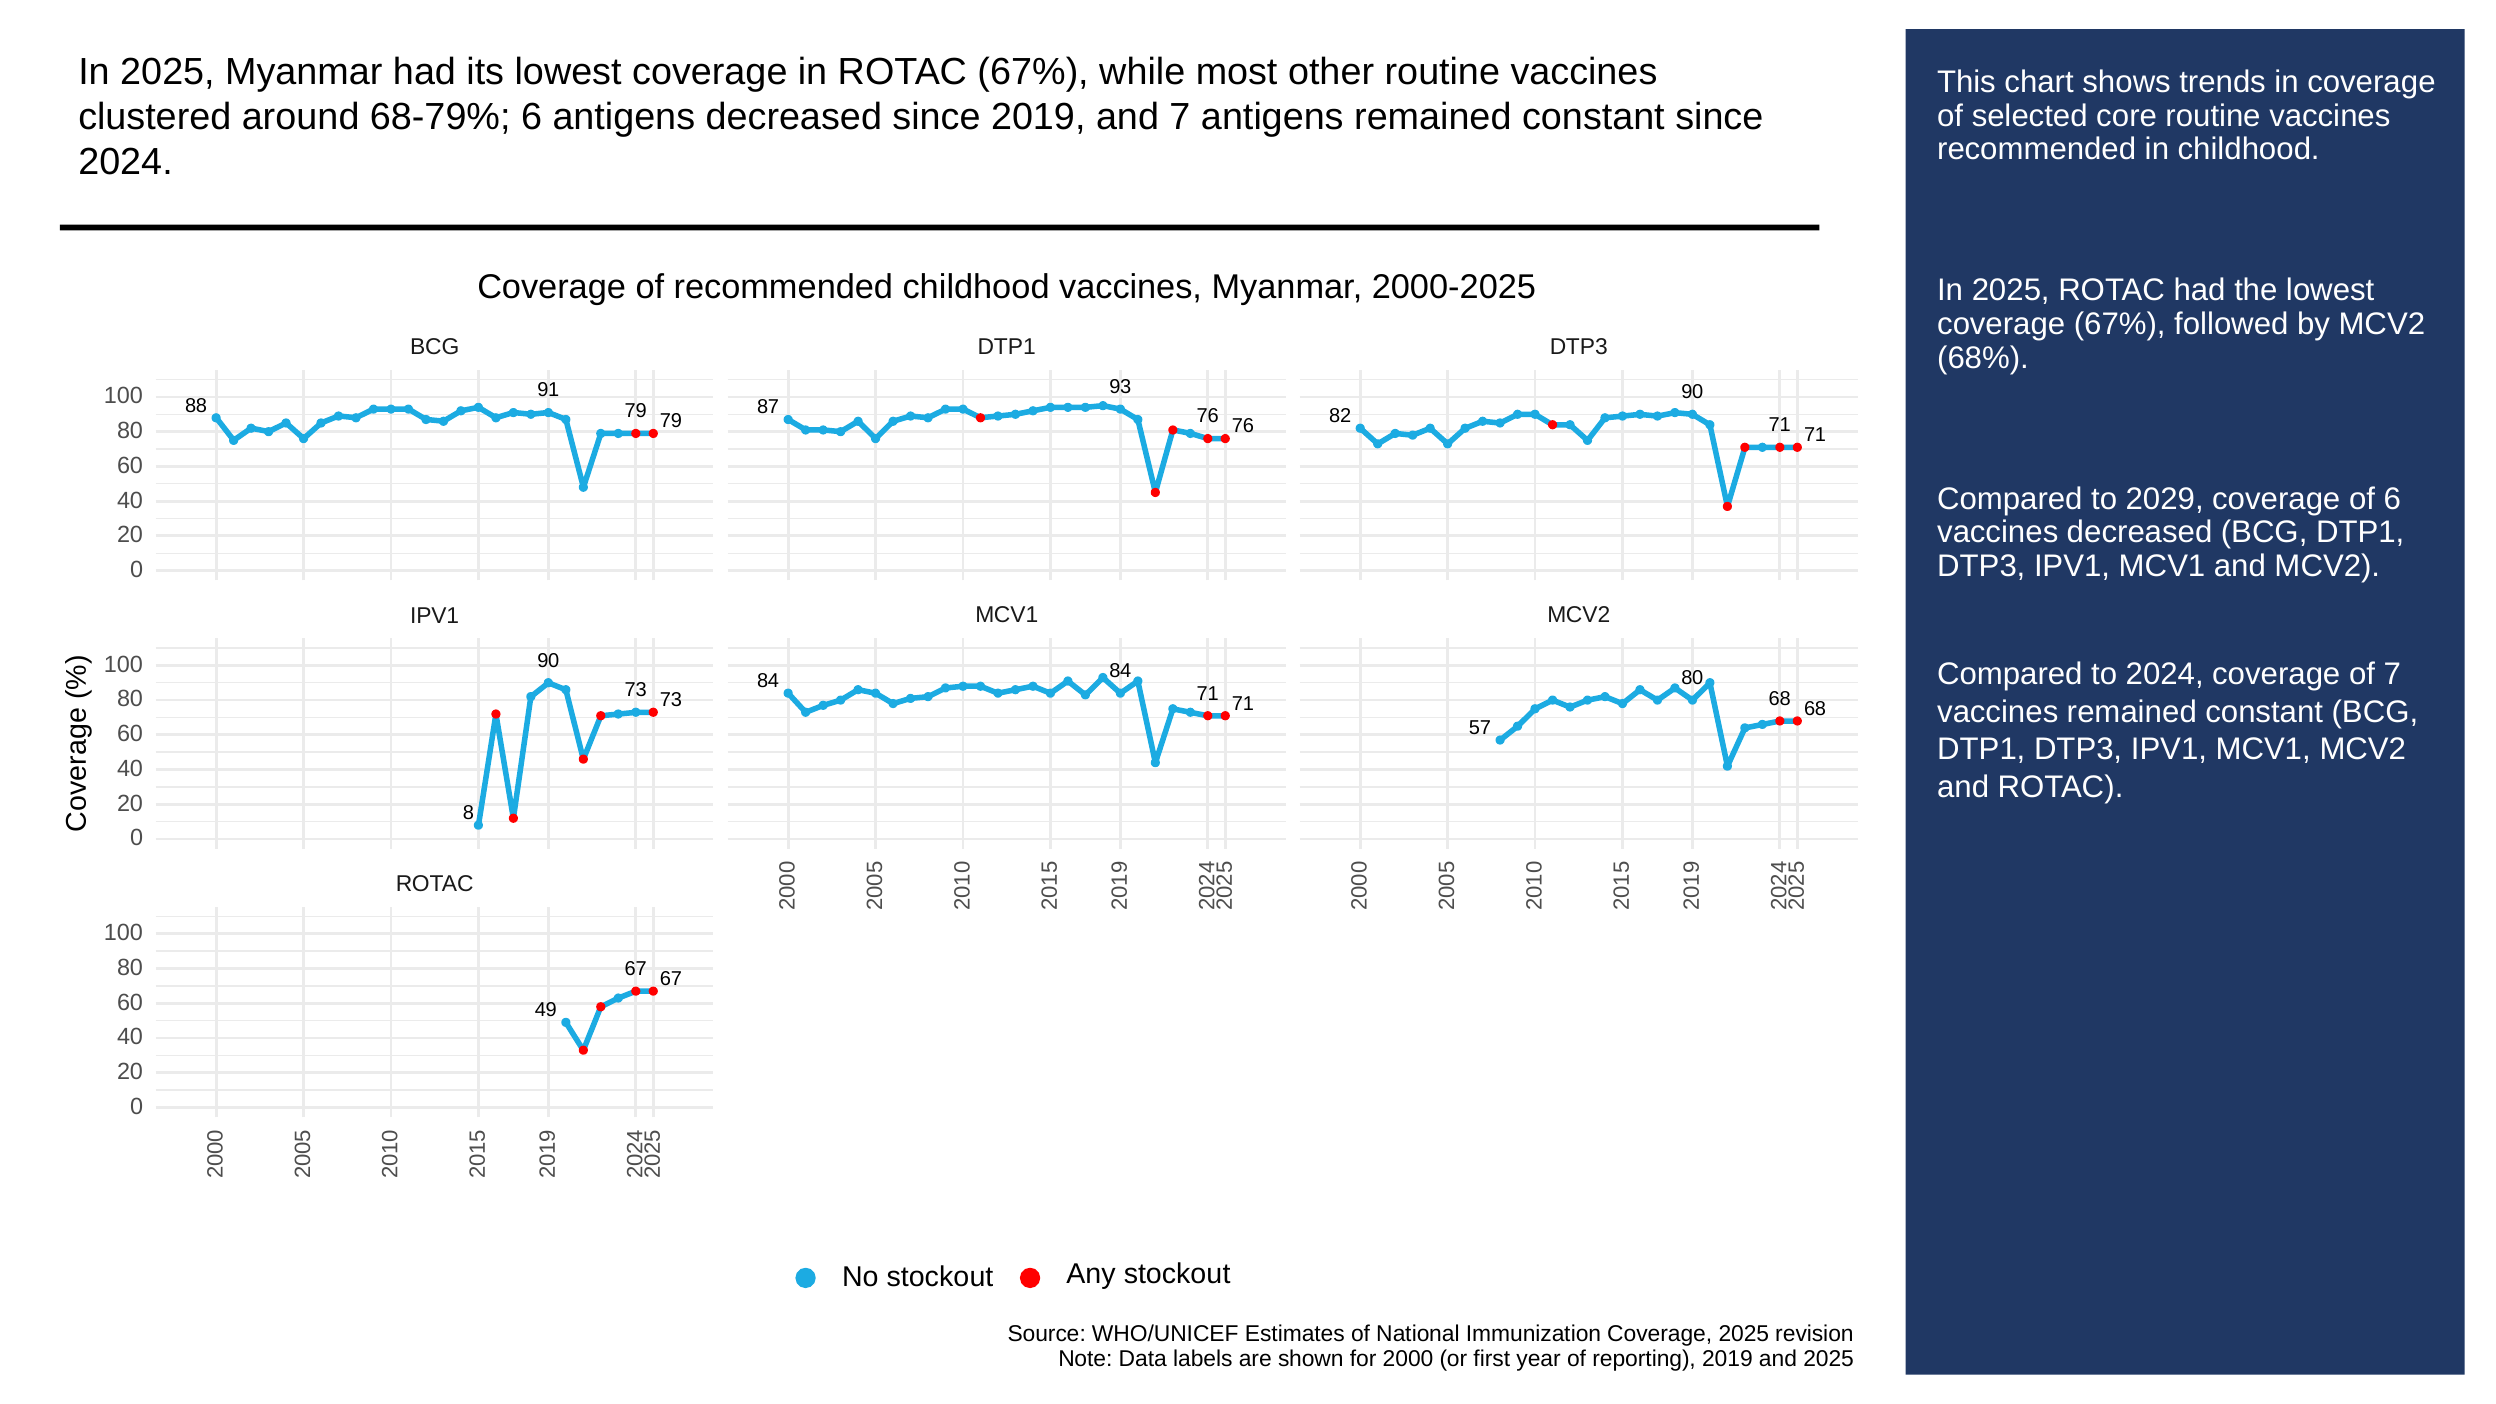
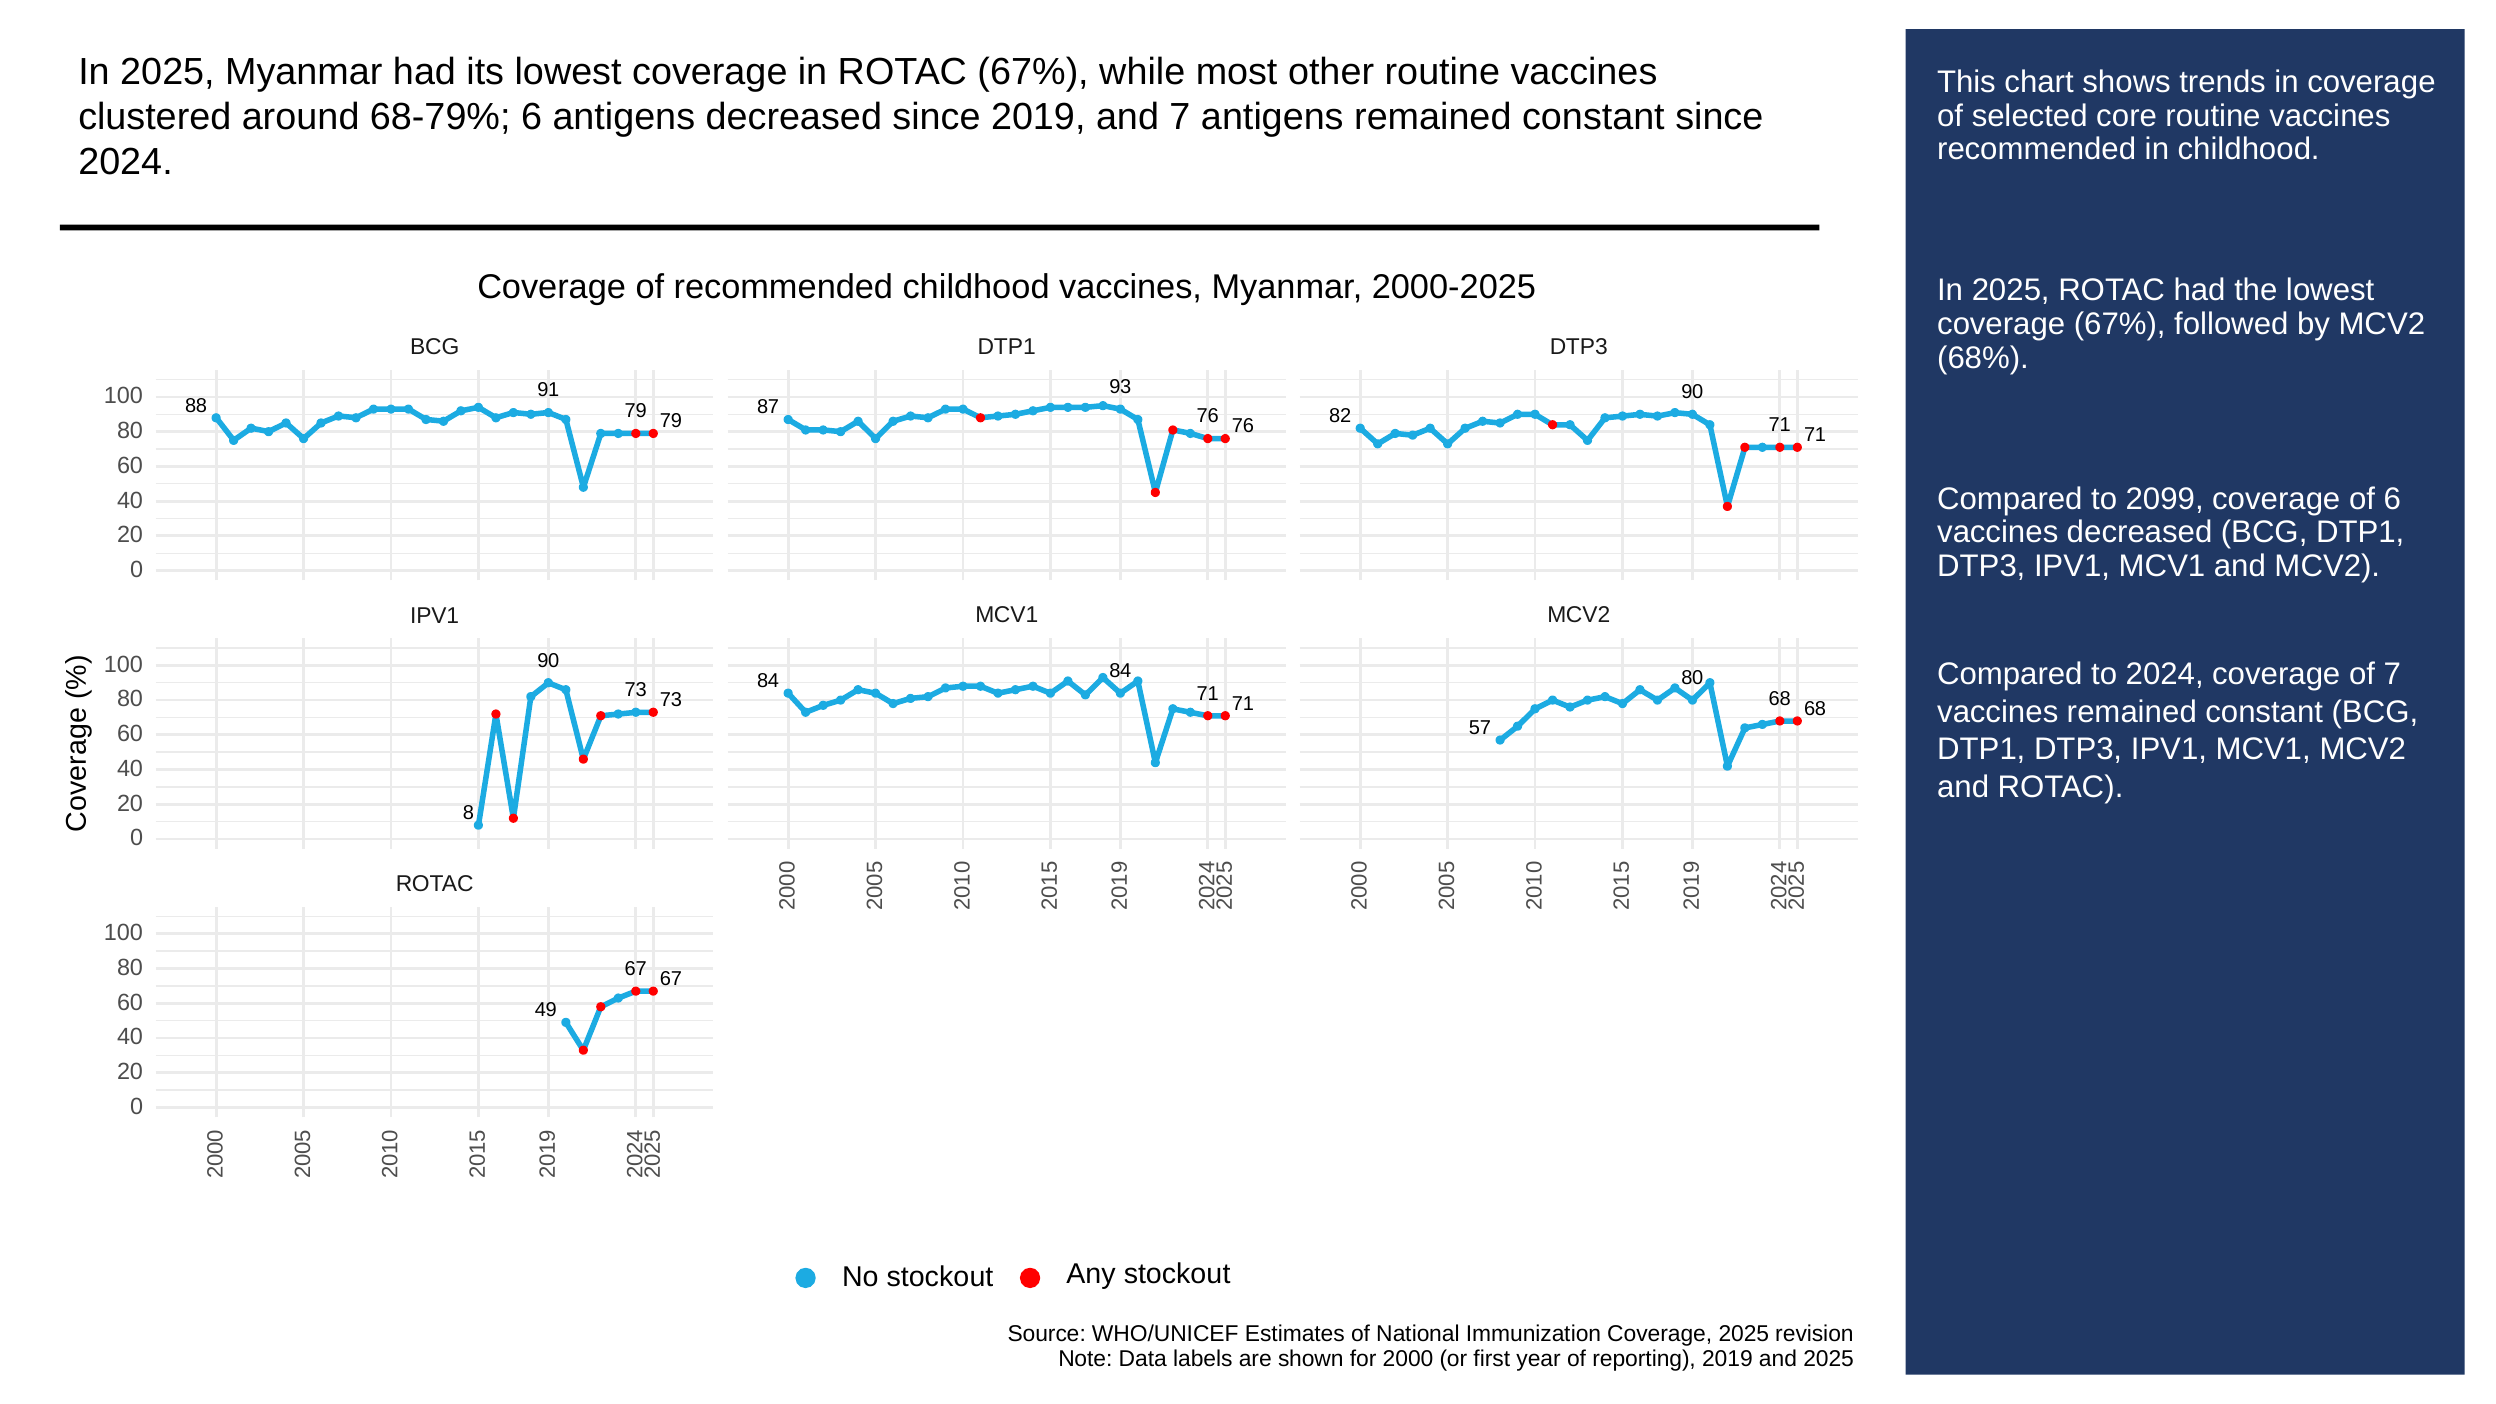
2029: 2029 -> 2099
